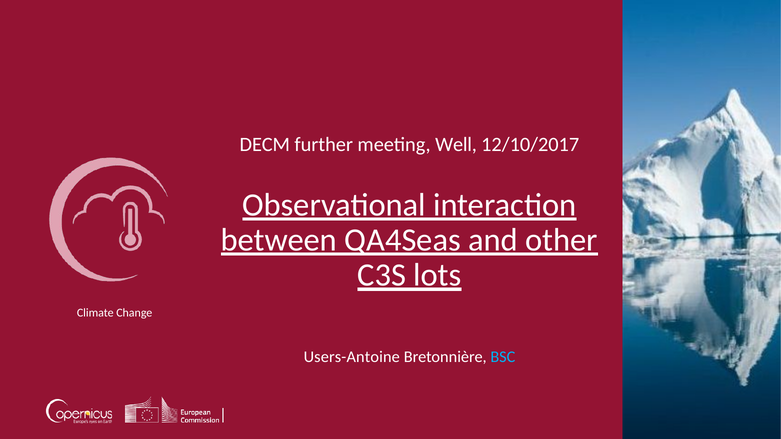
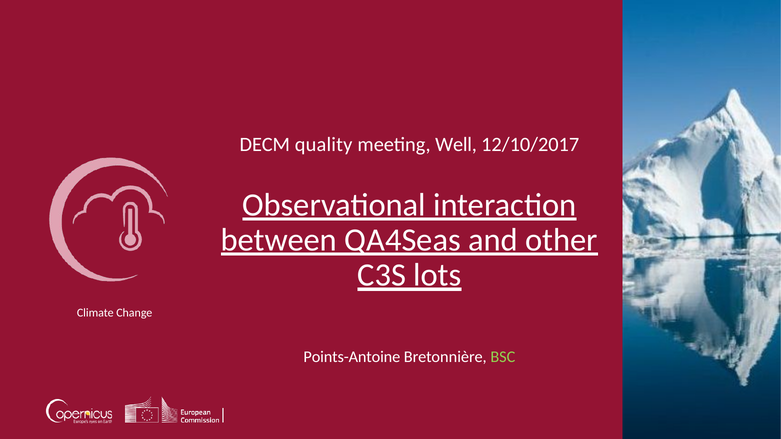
further: further -> quality
Users-Antoine: Users-Antoine -> Points-Antoine
BSC colour: light blue -> light green
